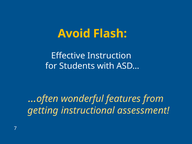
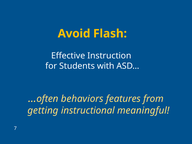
wonderful: wonderful -> behaviors
assessment: assessment -> meaningful
